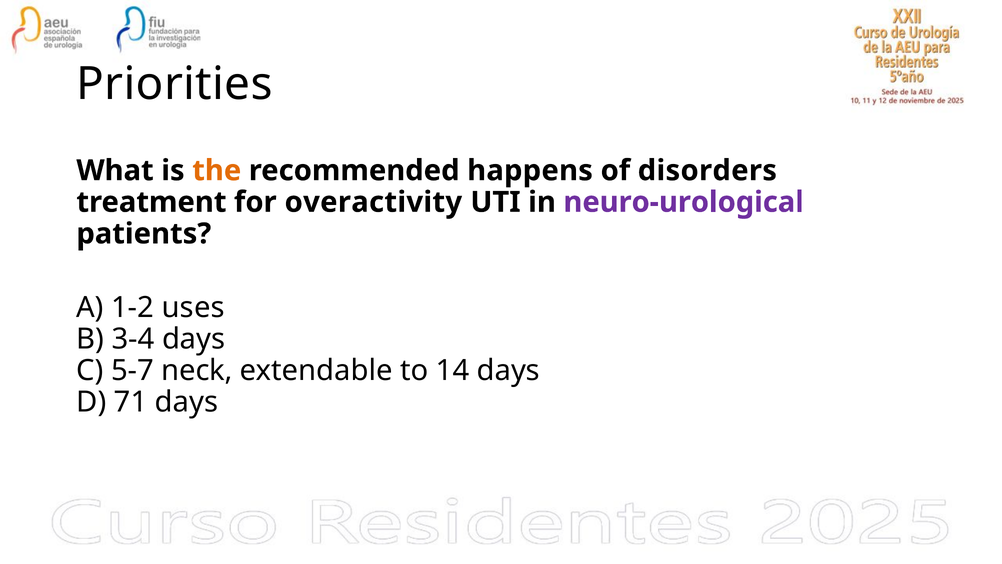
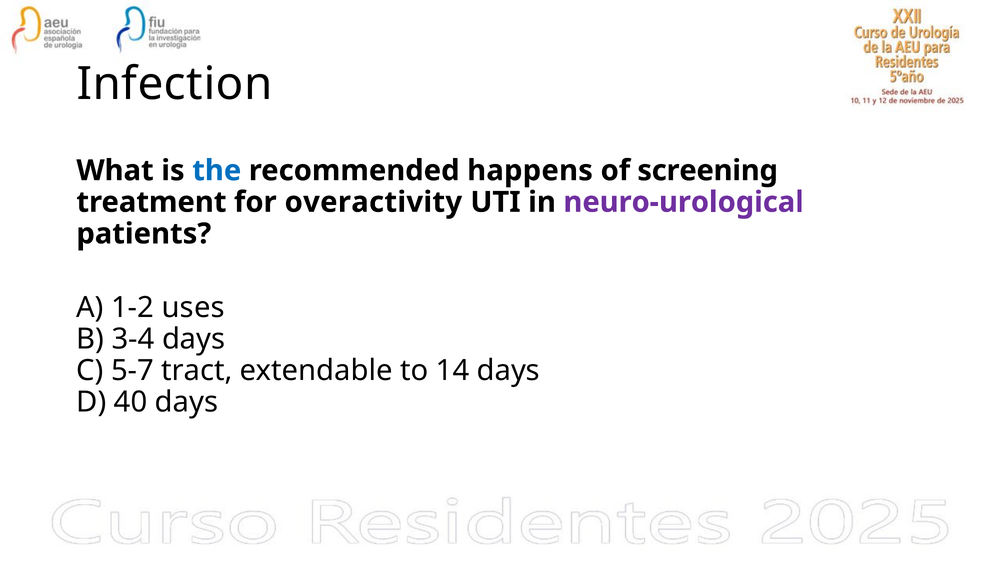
Priorities: Priorities -> Infection
the colour: orange -> blue
disorders: disorders -> screening
neck: neck -> tract
71: 71 -> 40
